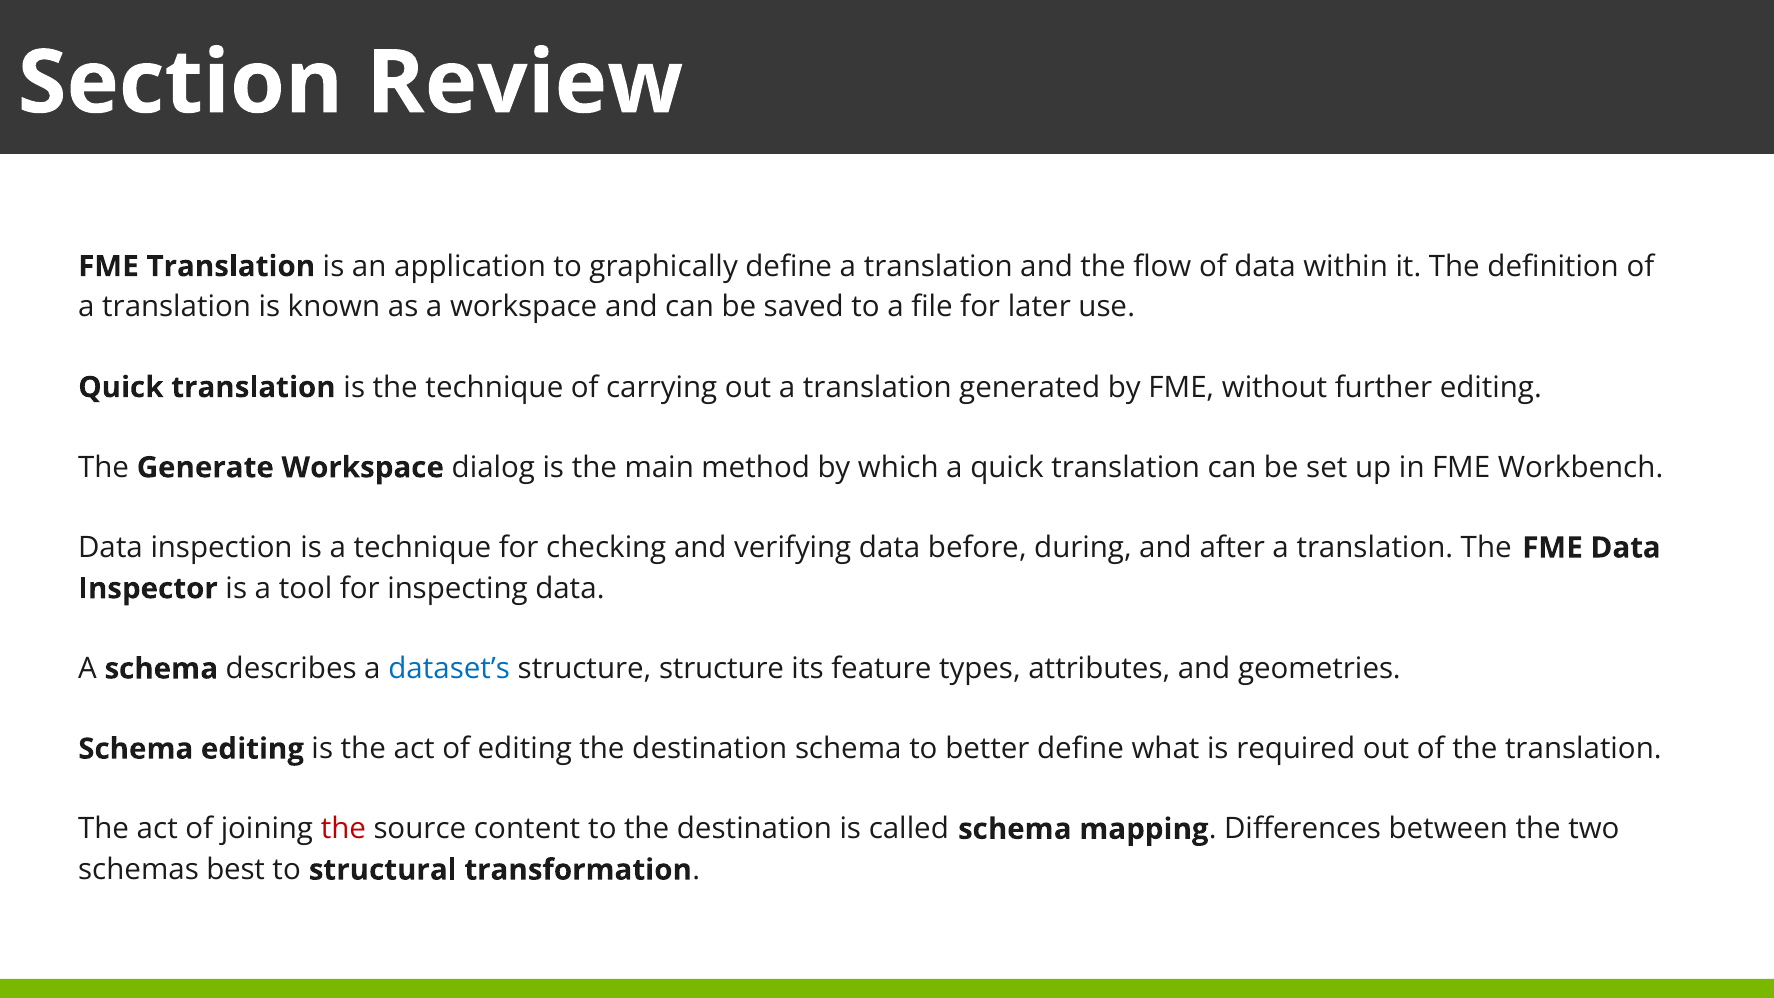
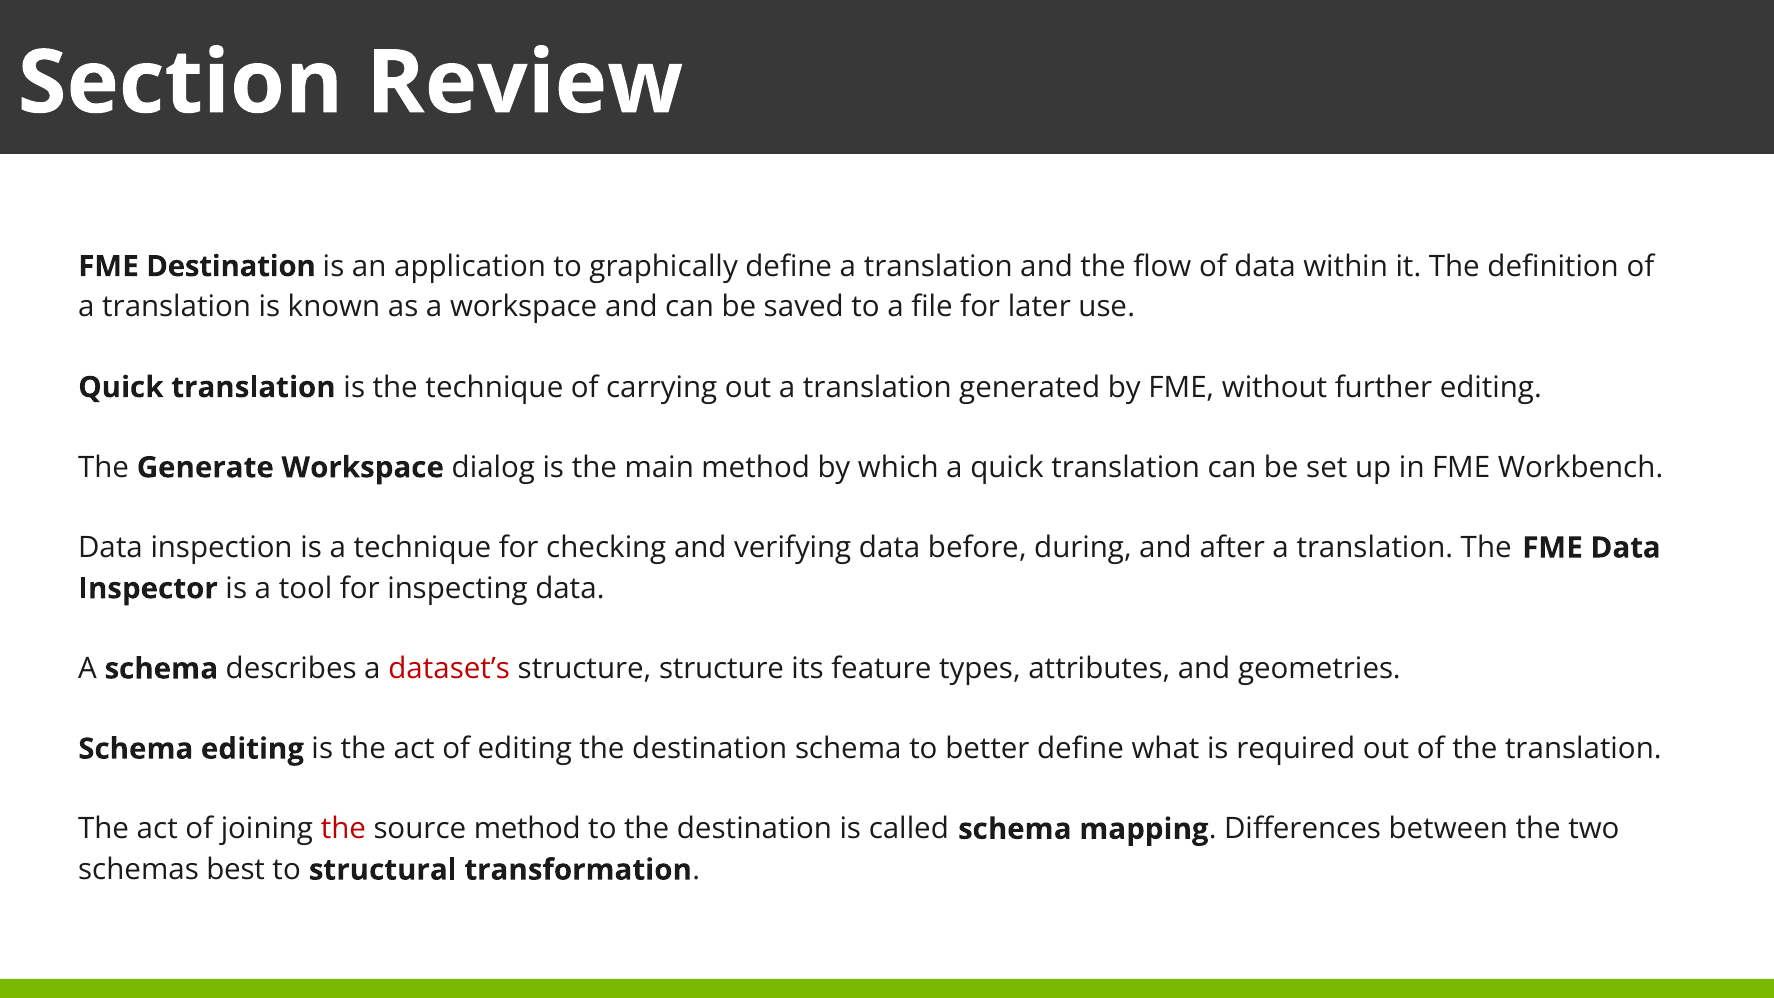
FME Translation: Translation -> Destination
dataset’s colour: blue -> red
source content: content -> method
